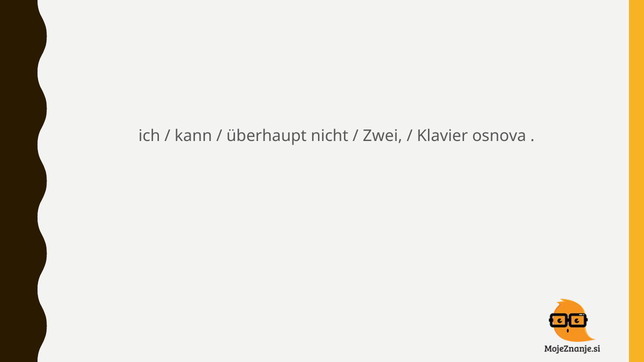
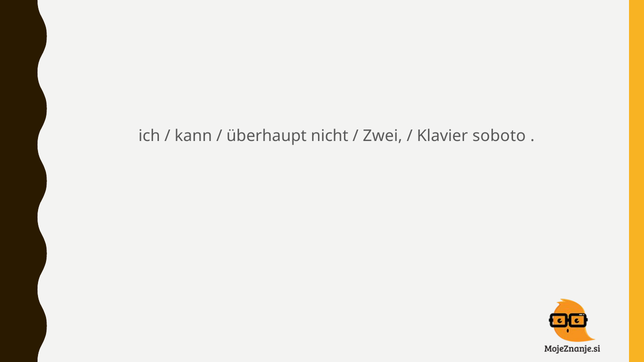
osnova: osnova -> soboto
